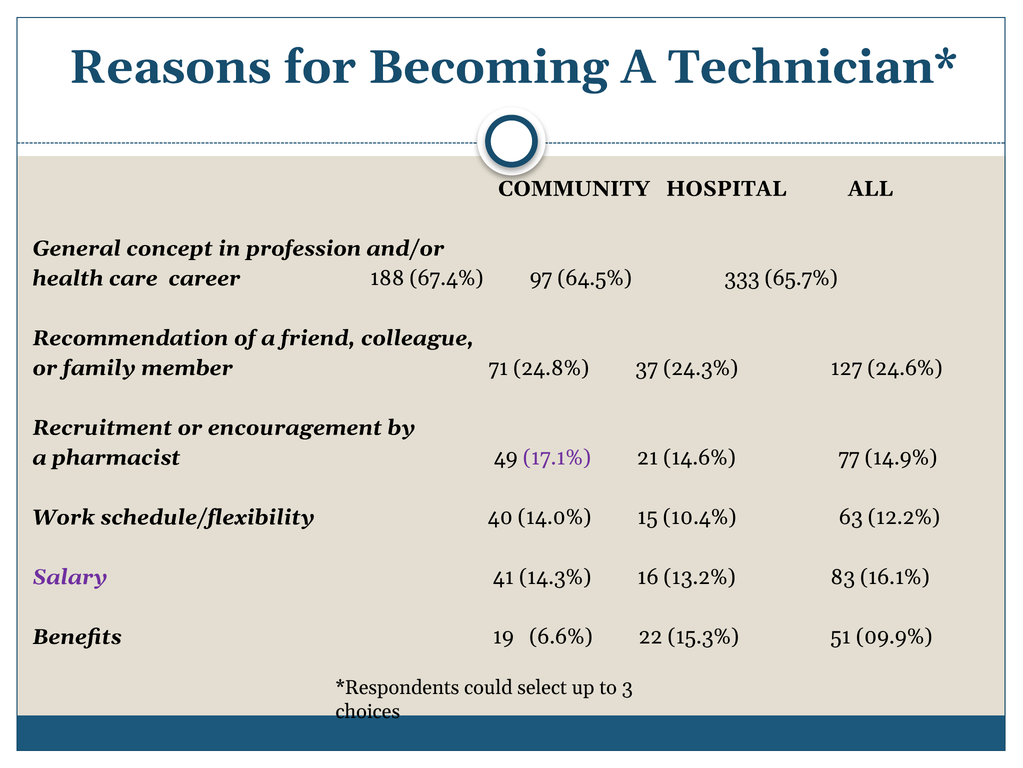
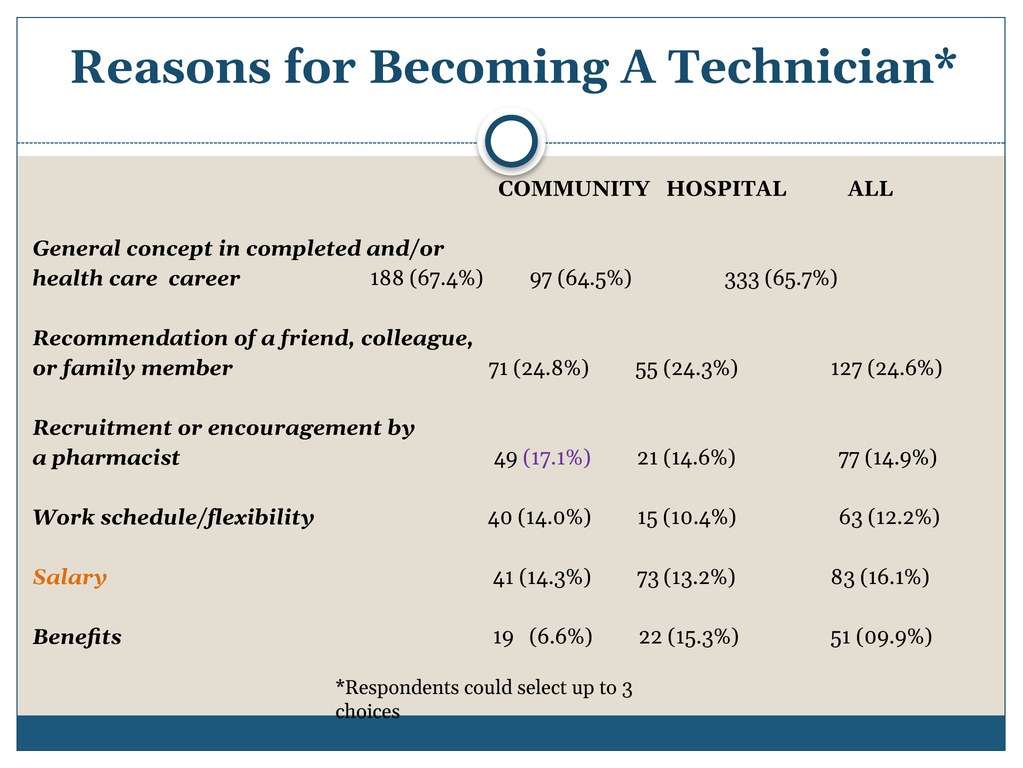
profession: profession -> completed
37: 37 -> 55
Salary colour: purple -> orange
16: 16 -> 73
